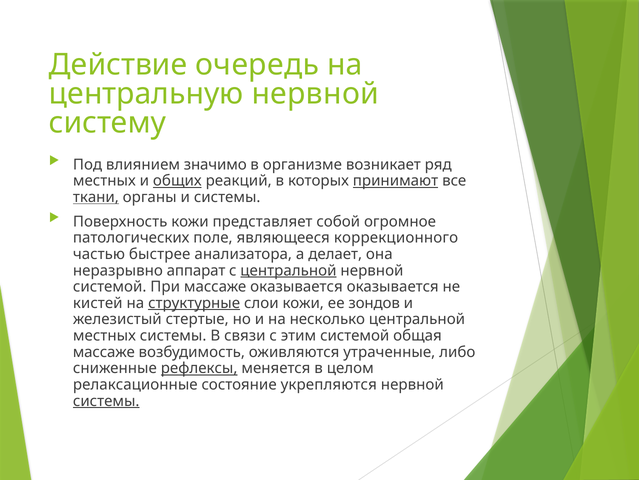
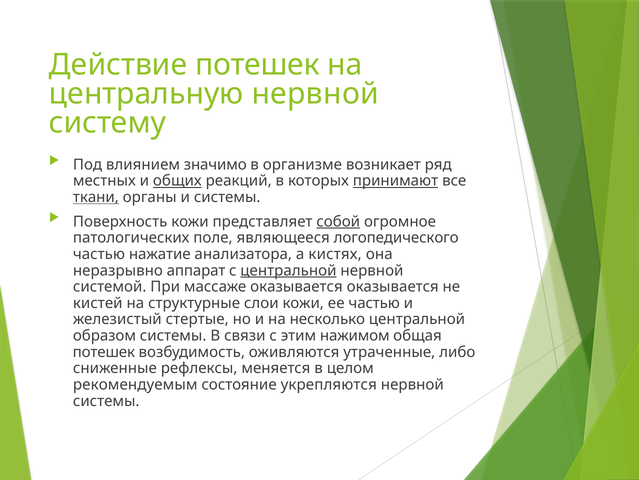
Действие очередь: очередь -> потешек
собой underline: none -> present
коррекционного: коррекционного -> логопедического
быстрее: быстрее -> нажатие
делает: делает -> кистях
структурные underline: present -> none
ее зондов: зондов -> частью
местных at (104, 335): местных -> образом
этим системой: системой -> нажимом
массаже at (104, 352): массаже -> потешек
рефлексы underline: present -> none
релаксационные: релаксационные -> рекомендуемым
системы at (106, 401) underline: present -> none
